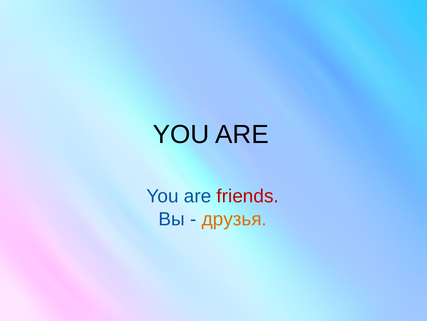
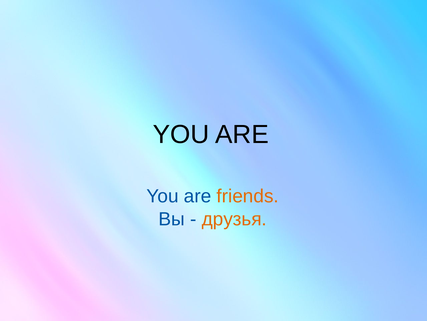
friends colour: red -> orange
